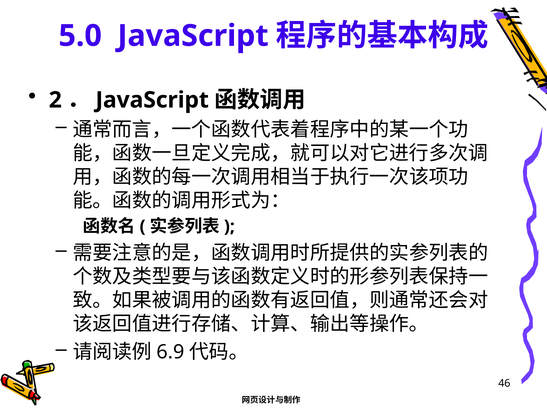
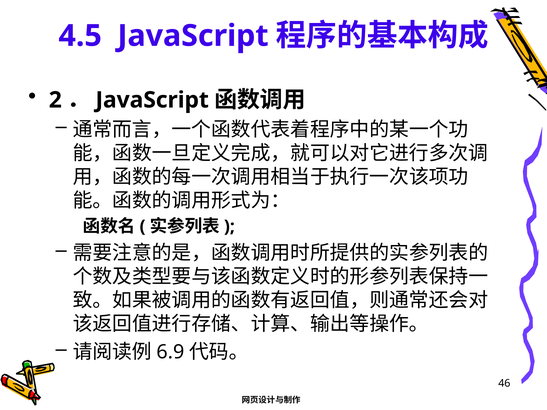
5.0: 5.0 -> 4.5
